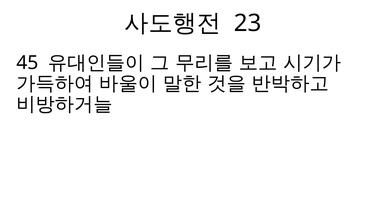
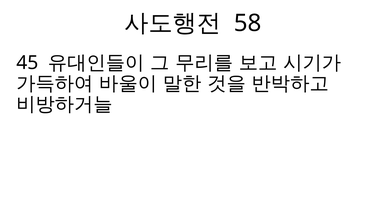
23: 23 -> 58
